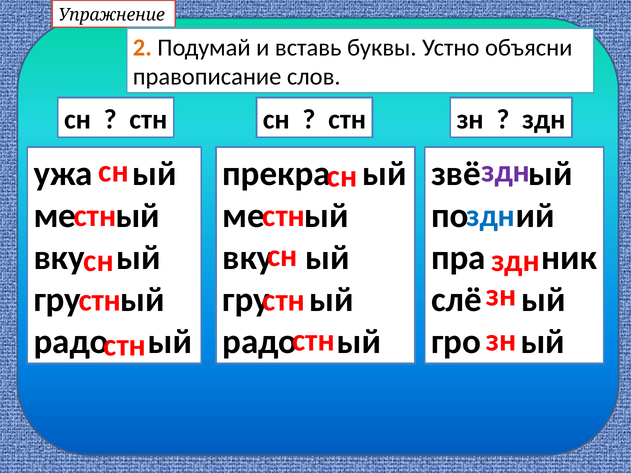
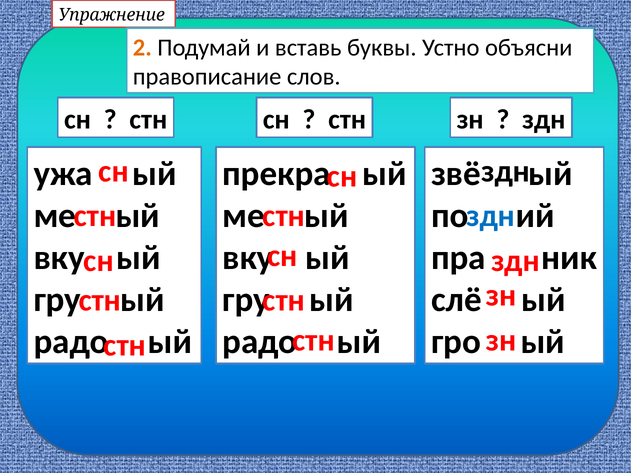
здн at (506, 171) colour: purple -> black
